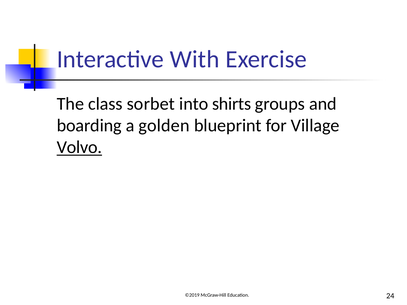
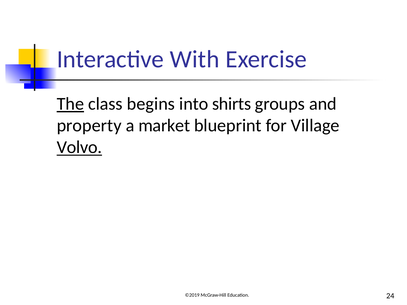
The underline: none -> present
sorbet: sorbet -> begins
boarding: boarding -> property
golden: golden -> market
